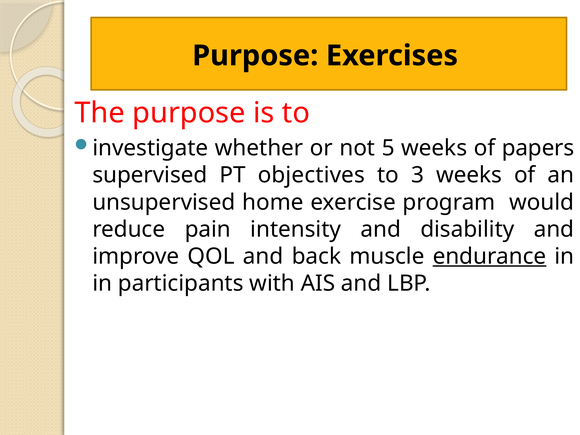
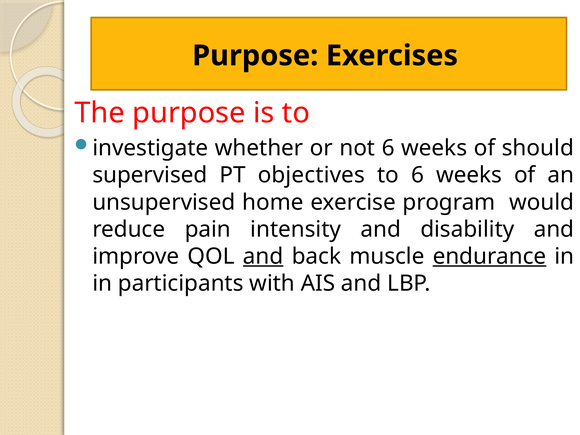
not 5: 5 -> 6
papers: papers -> should
to 3: 3 -> 6
and at (263, 256) underline: none -> present
